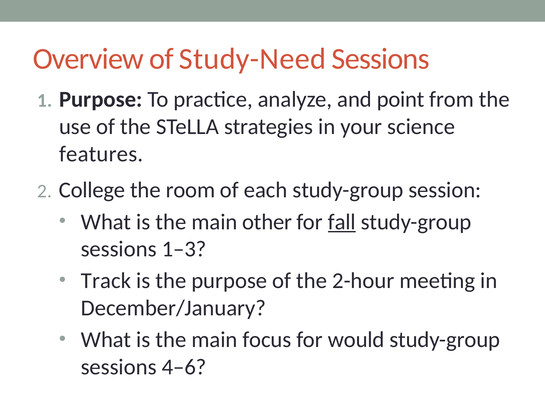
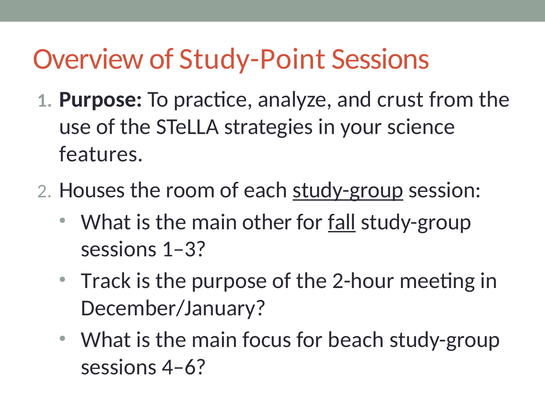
Study-Need: Study-Need -> Study-Point
point: point -> crust
College: College -> Houses
study-group at (348, 191) underline: none -> present
would: would -> beach
